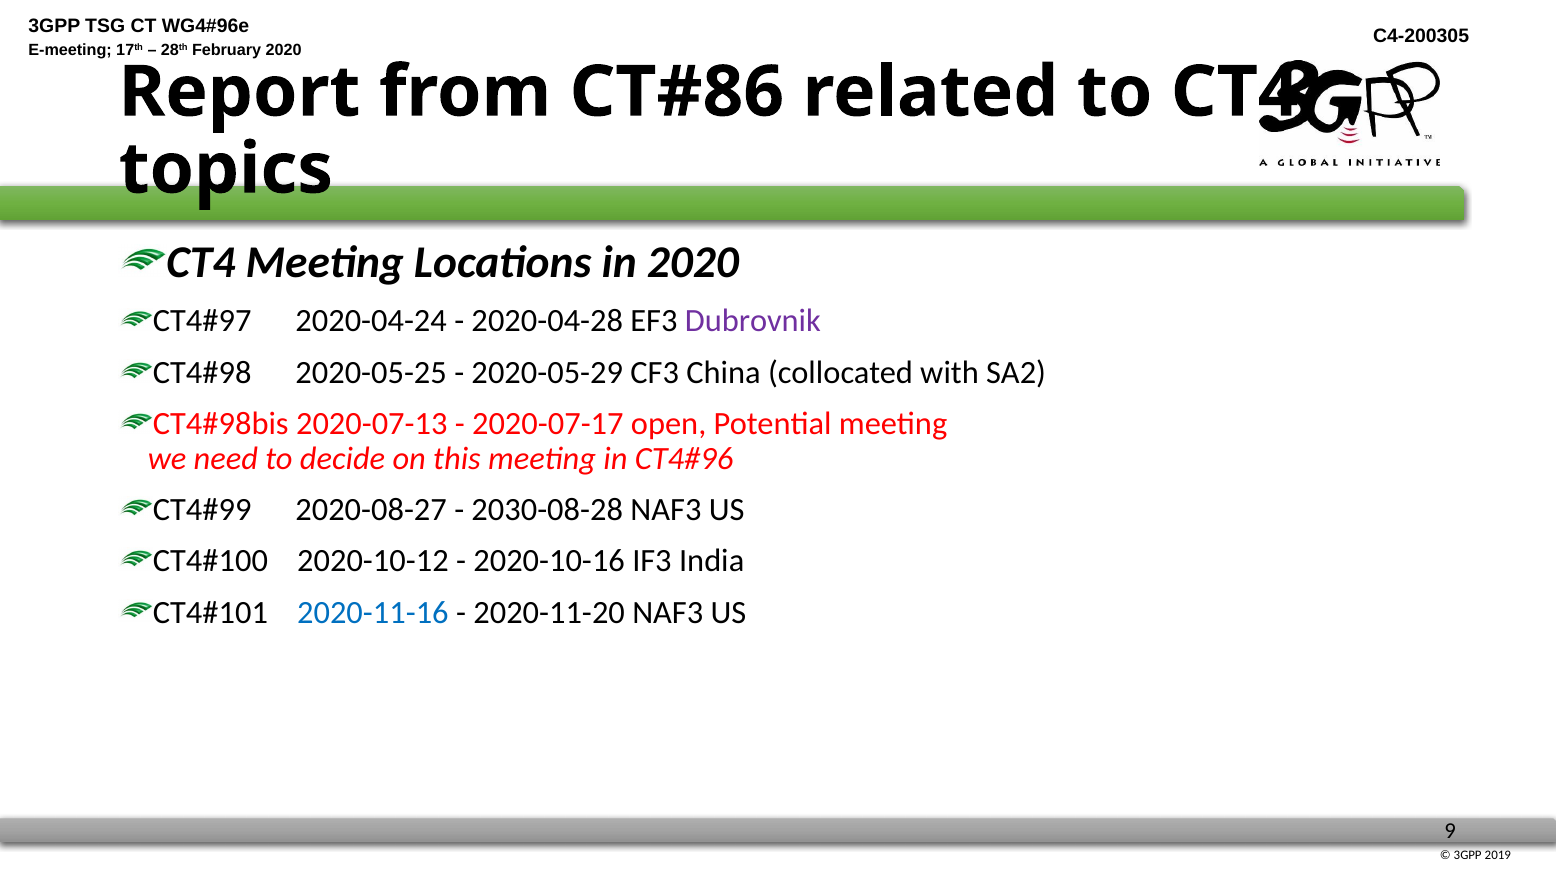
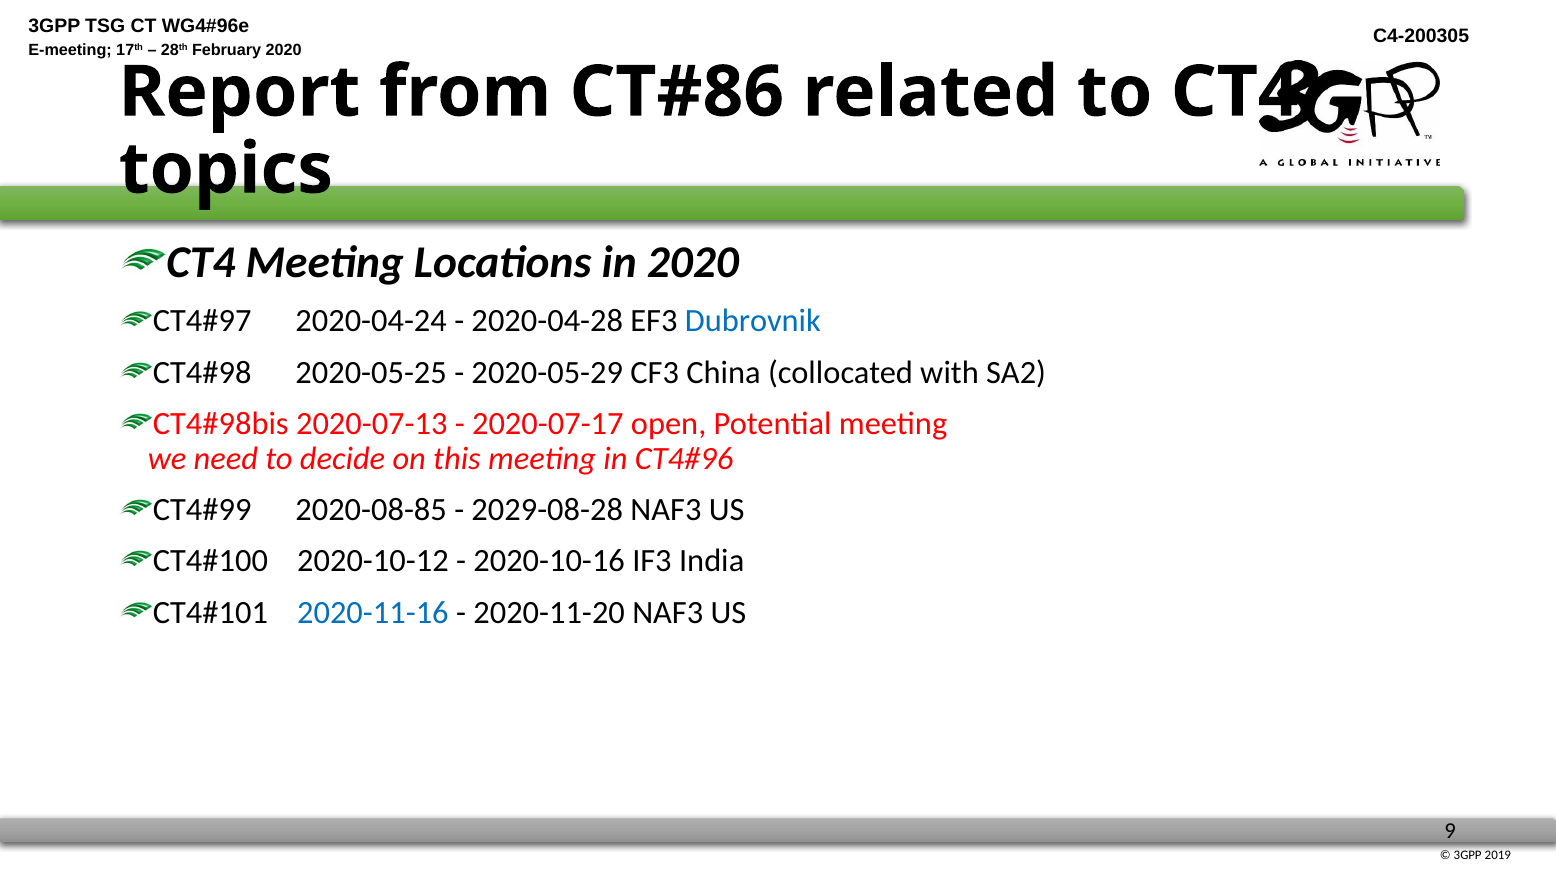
Dubrovnik colour: purple -> blue
2020-08-27: 2020-08-27 -> 2020-08-85
2030-08-28: 2030-08-28 -> 2029-08-28
